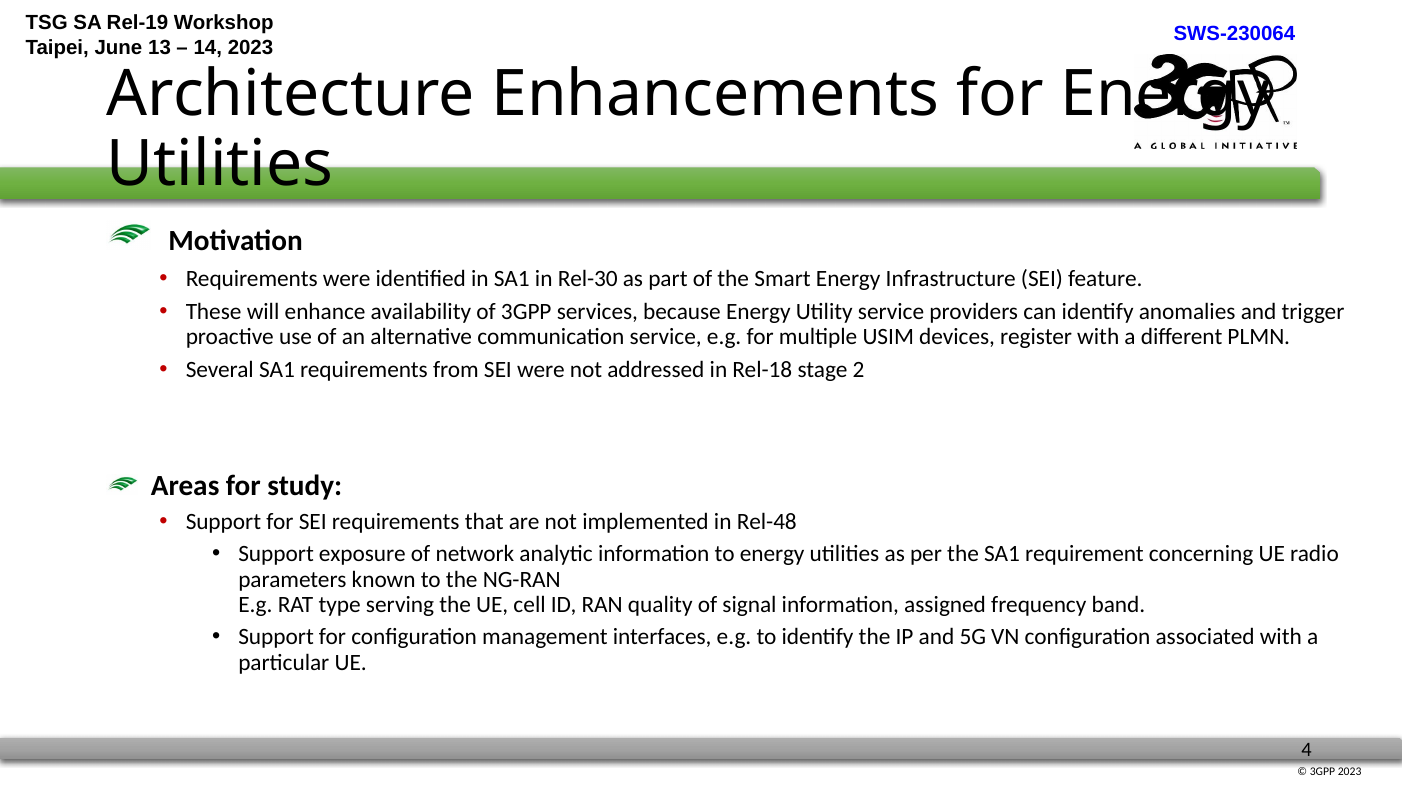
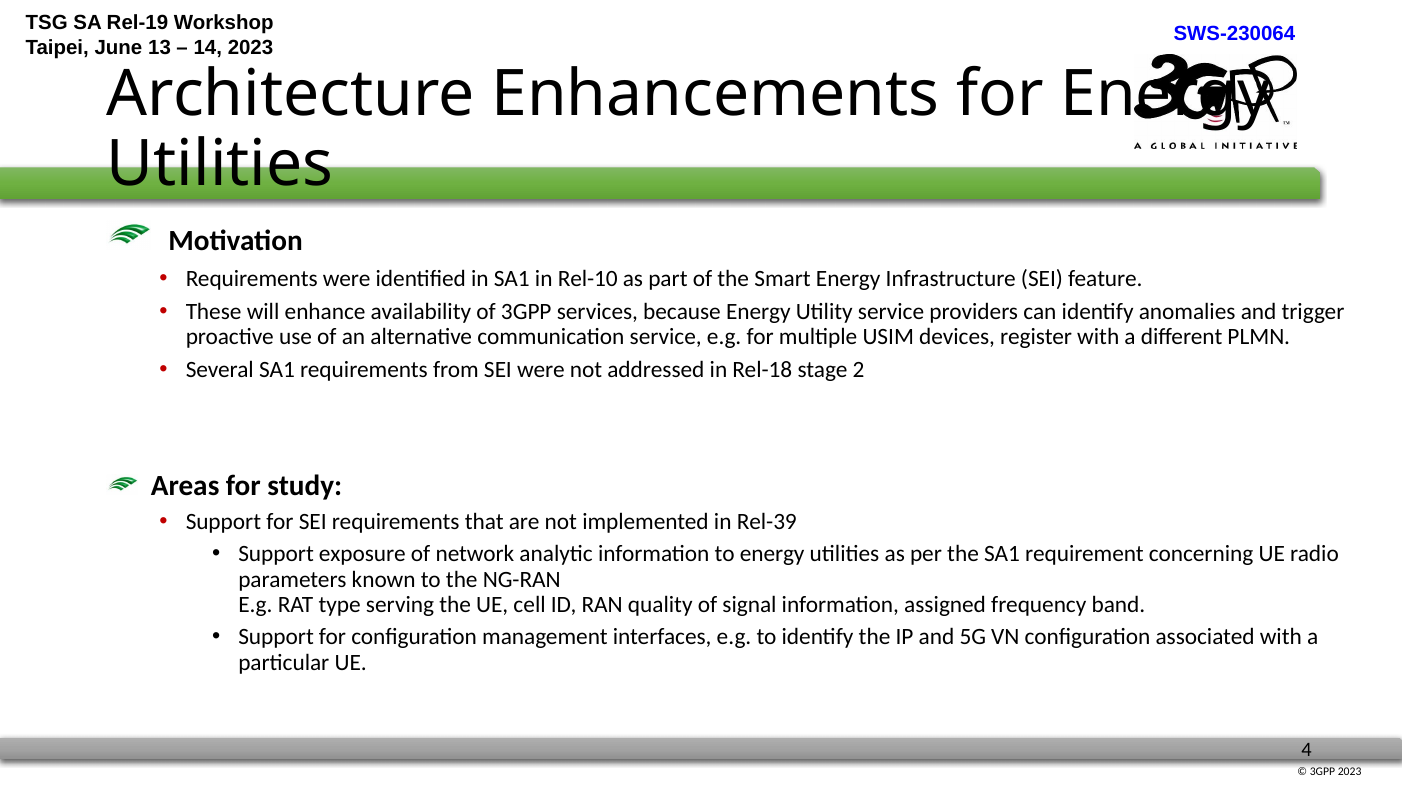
Rel-30: Rel-30 -> Rel-10
Rel-48: Rel-48 -> Rel-39
